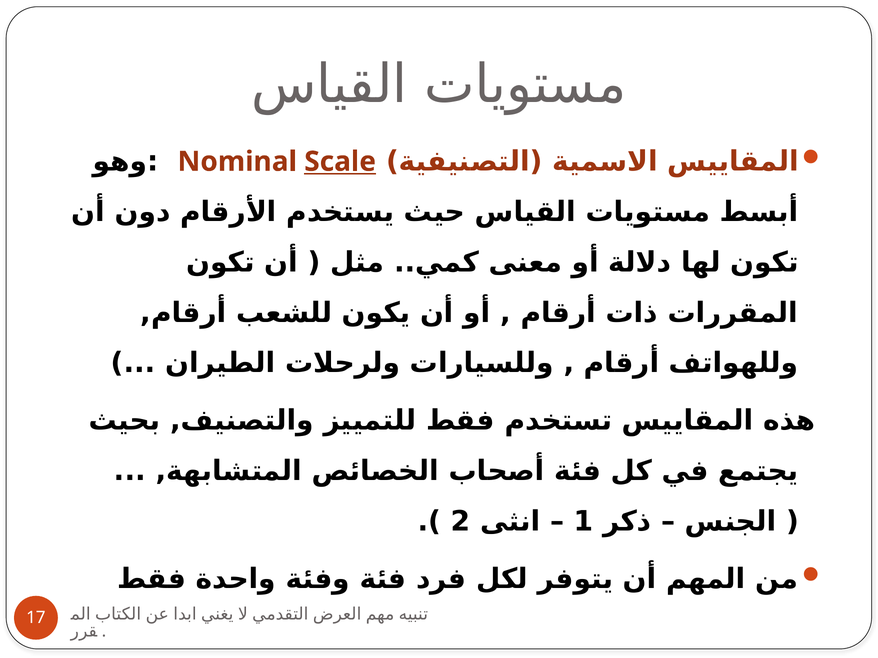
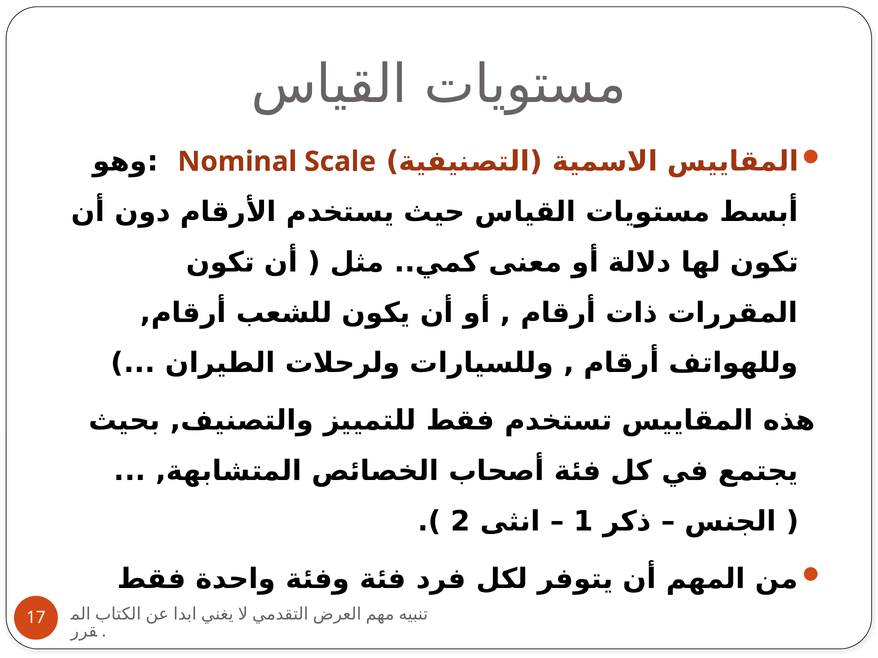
Scale underline: present -> none
